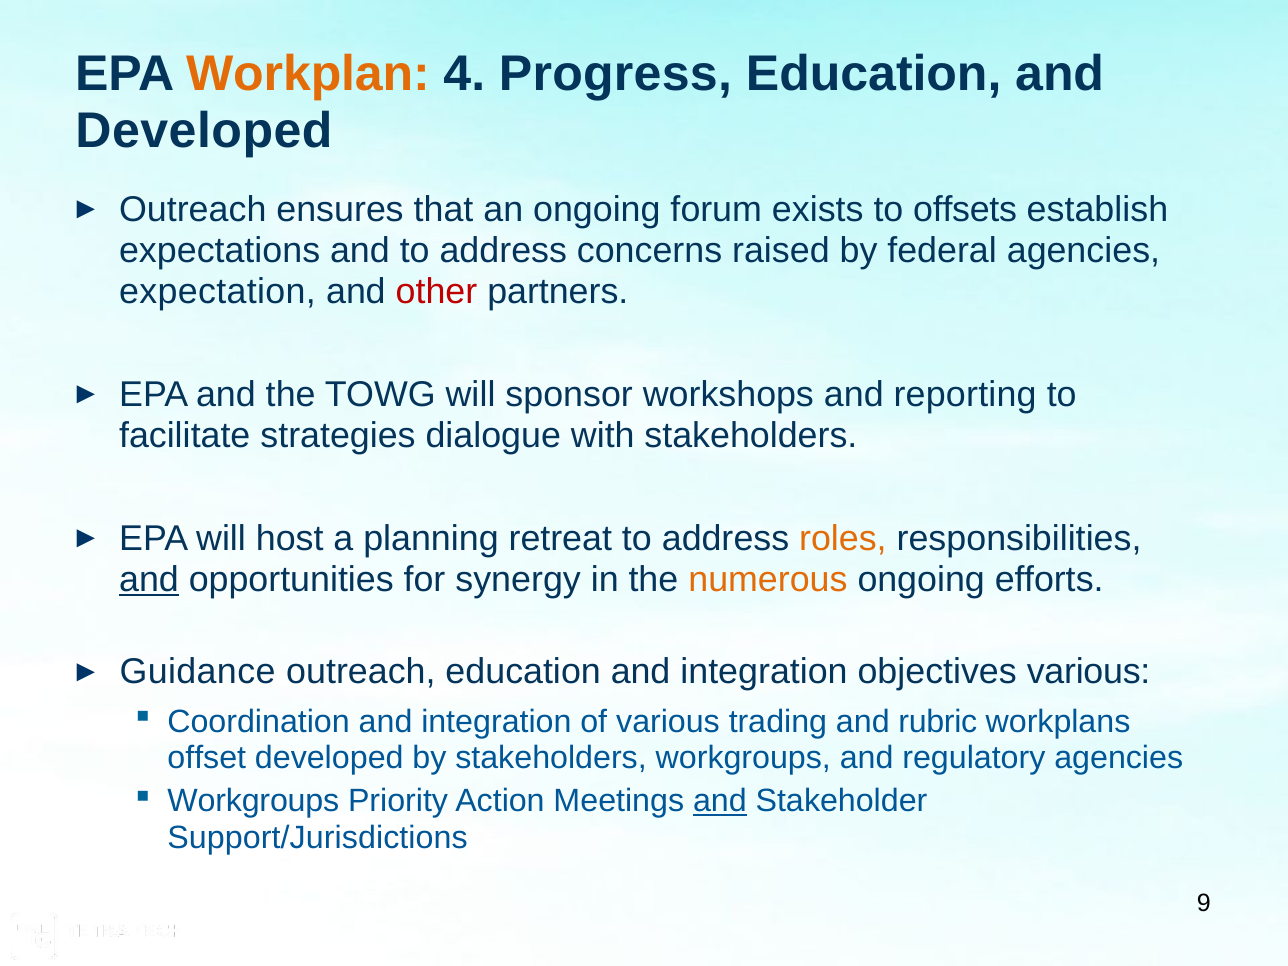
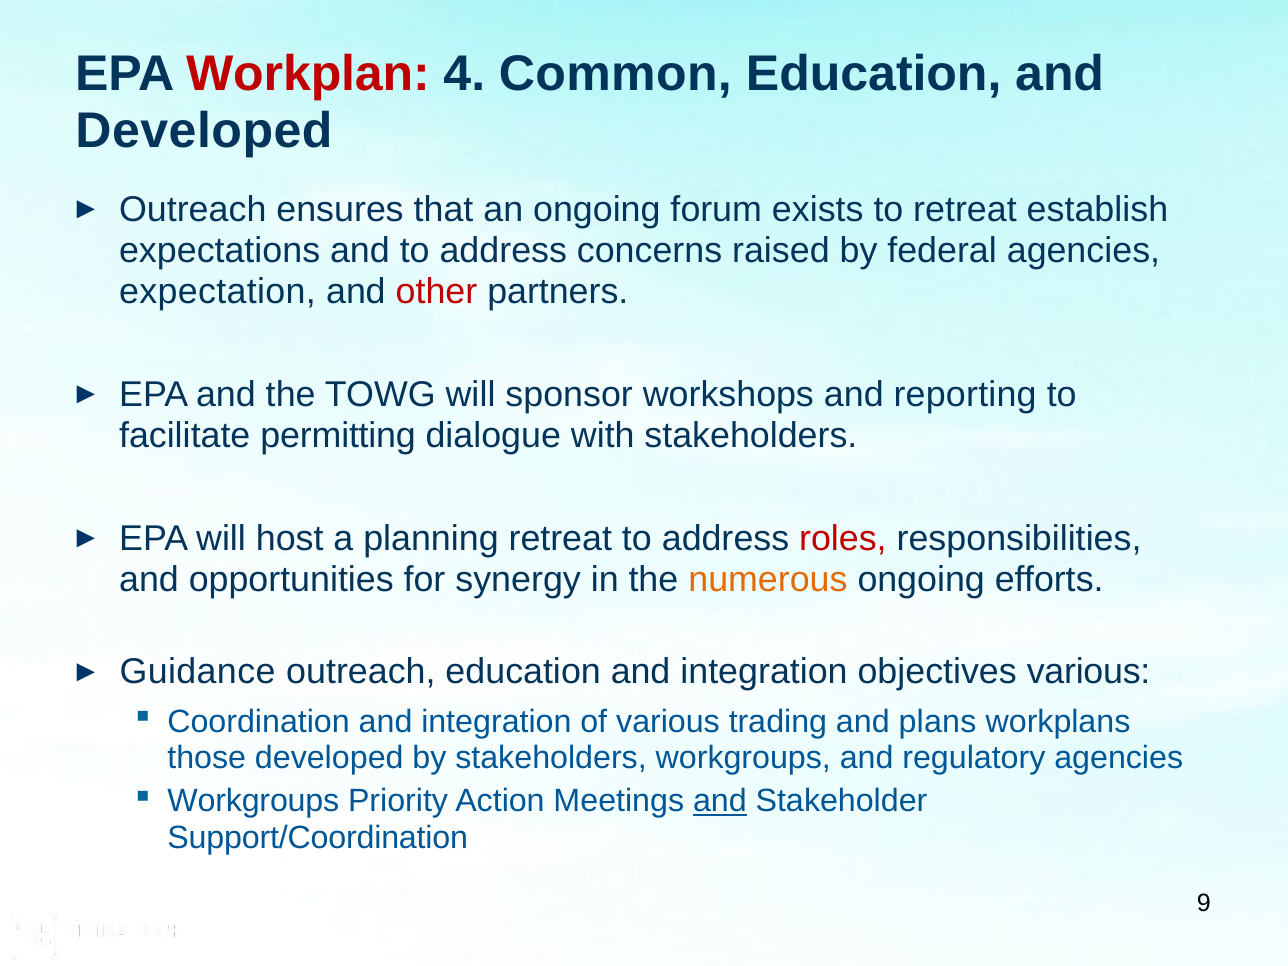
Workplan colour: orange -> red
Progress: Progress -> Common
to offsets: offsets -> retreat
strategies: strategies -> permitting
roles colour: orange -> red
and at (149, 579) underline: present -> none
rubric: rubric -> plans
offset: offset -> those
Support/Jurisdictions: Support/Jurisdictions -> Support/Coordination
